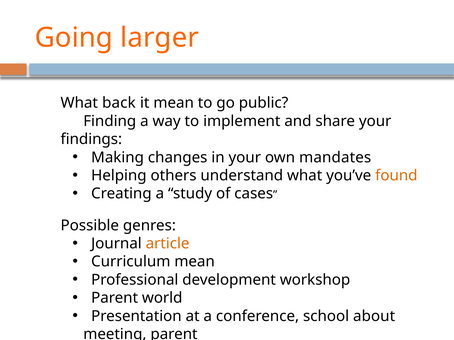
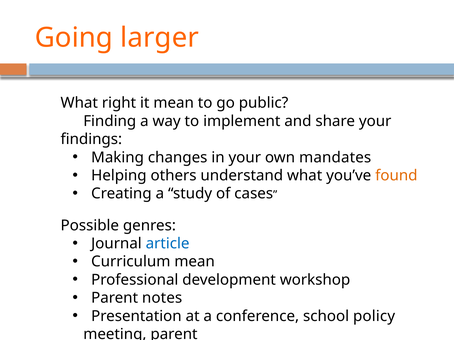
back: back -> right
article colour: orange -> blue
world: world -> notes
about: about -> policy
